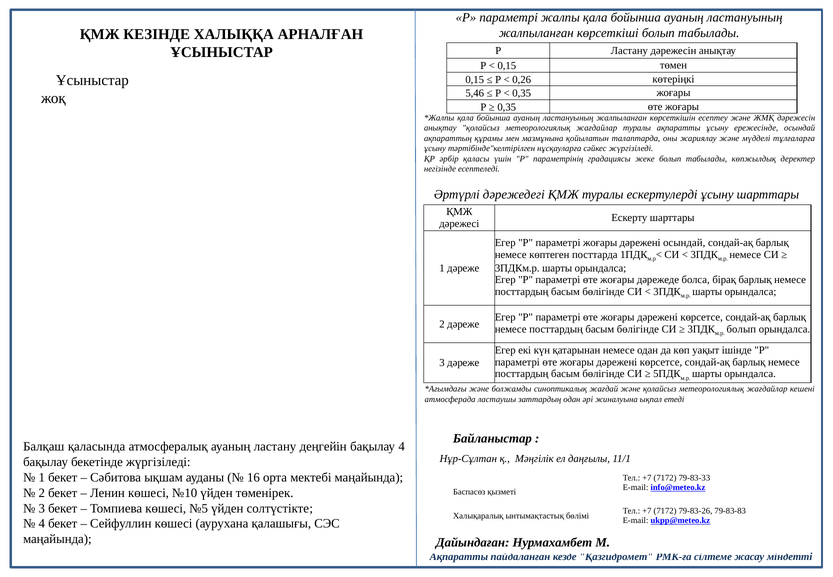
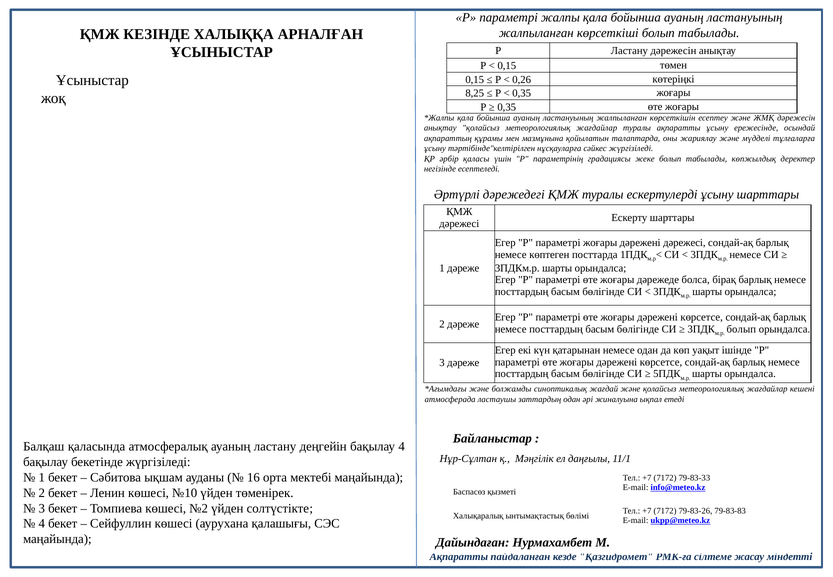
5,46: 5,46 -> 8,25
дәрежені осындай: осындай -> дәрежесі
№5: №5 -> №2
